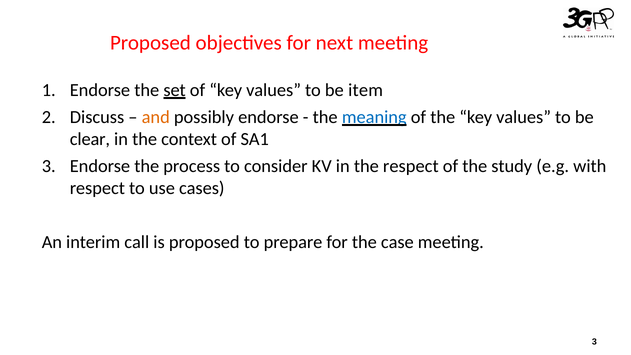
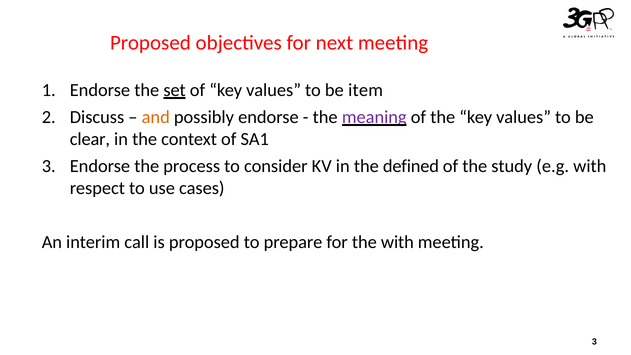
meaning colour: blue -> purple
the respect: respect -> defined
the case: case -> with
